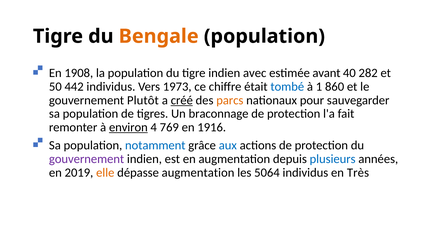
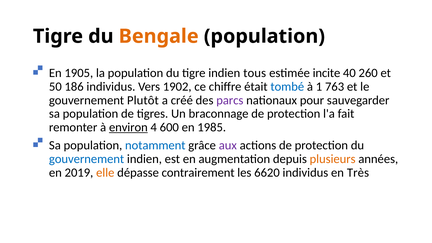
1908: 1908 -> 1905
avec: avec -> tous
avant: avant -> incite
282: 282 -> 260
442: 442 -> 186
1973: 1973 -> 1902
860: 860 -> 763
créé underline: present -> none
parcs colour: orange -> purple
769: 769 -> 600
1916: 1916 -> 1985
aux colour: blue -> purple
gouvernement at (87, 159) colour: purple -> blue
plusieurs colour: blue -> orange
dépasse augmentation: augmentation -> contrairement
5064: 5064 -> 6620
